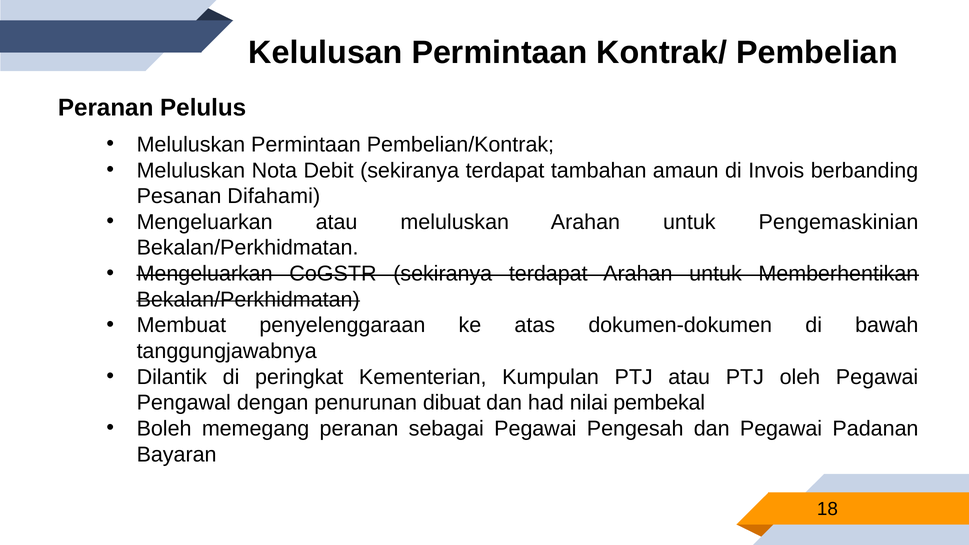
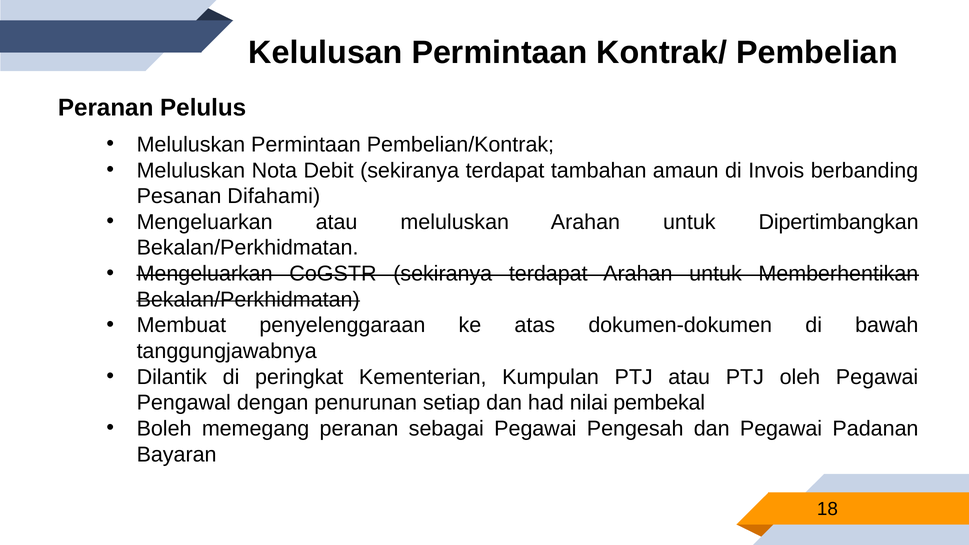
Pengemaskinian: Pengemaskinian -> Dipertimbangkan
dibuat: dibuat -> setiap
